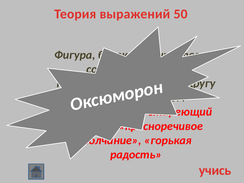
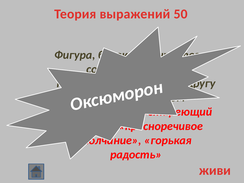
учись: учись -> живи
